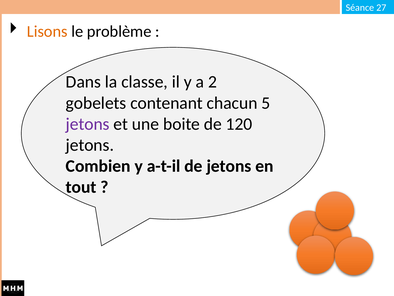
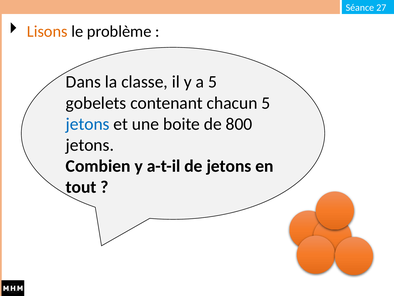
a 2: 2 -> 5
jetons at (88, 124) colour: purple -> blue
120: 120 -> 800
